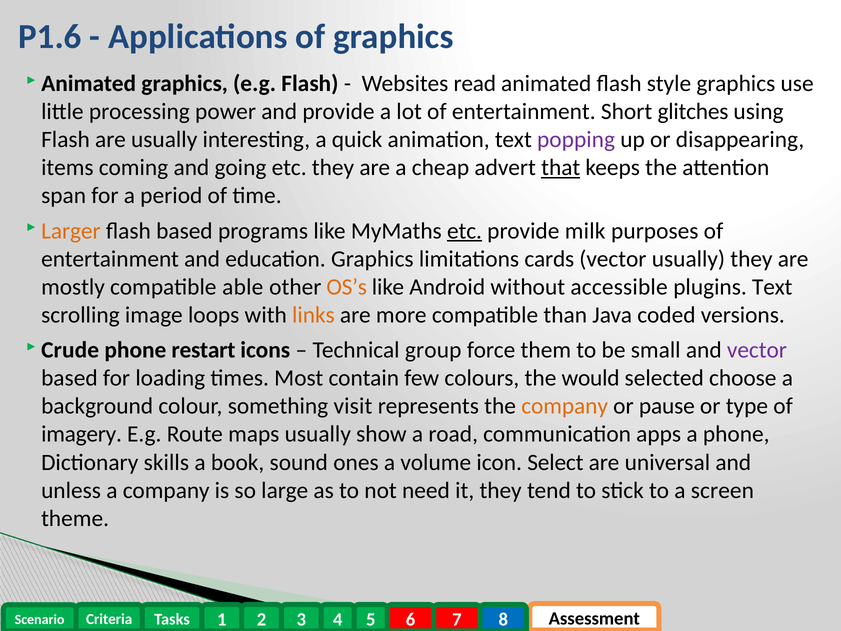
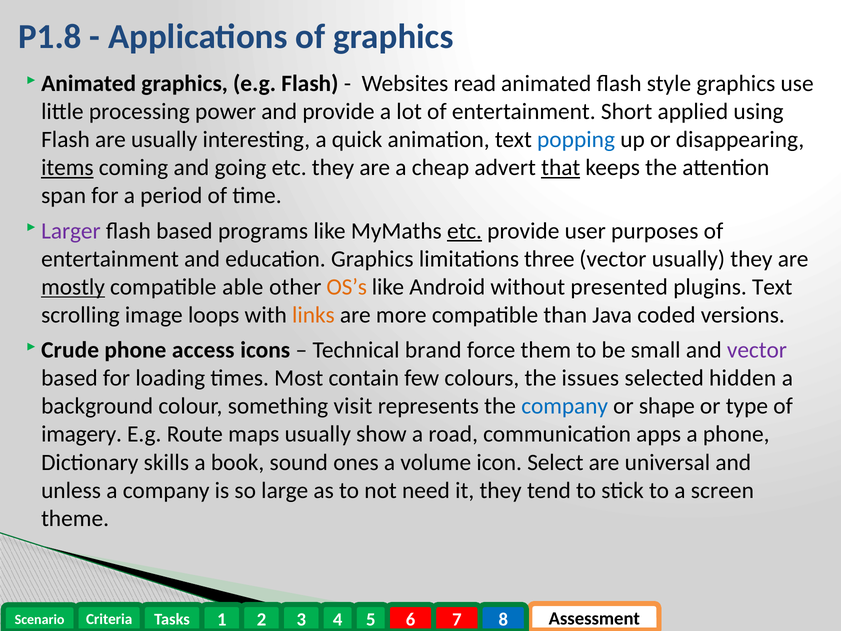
P1.6: P1.6 -> P1.8
glitches: glitches -> applied
popping colour: purple -> blue
items underline: none -> present
Larger colour: orange -> purple
milk: milk -> user
cards: cards -> three
mostly underline: none -> present
accessible: accessible -> presented
restart: restart -> access
group: group -> brand
would: would -> issues
choose: choose -> hidden
company at (565, 406) colour: orange -> blue
pause: pause -> shape
